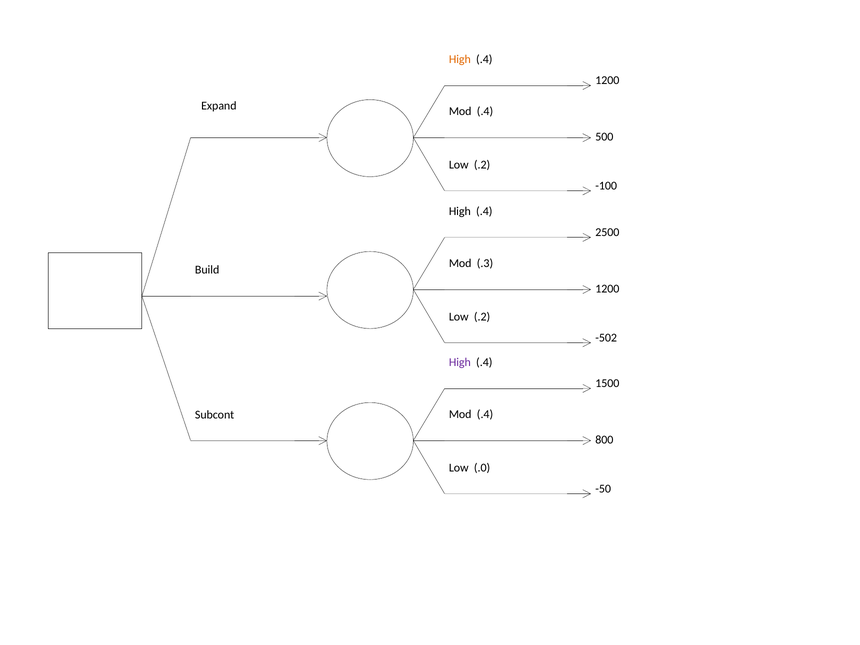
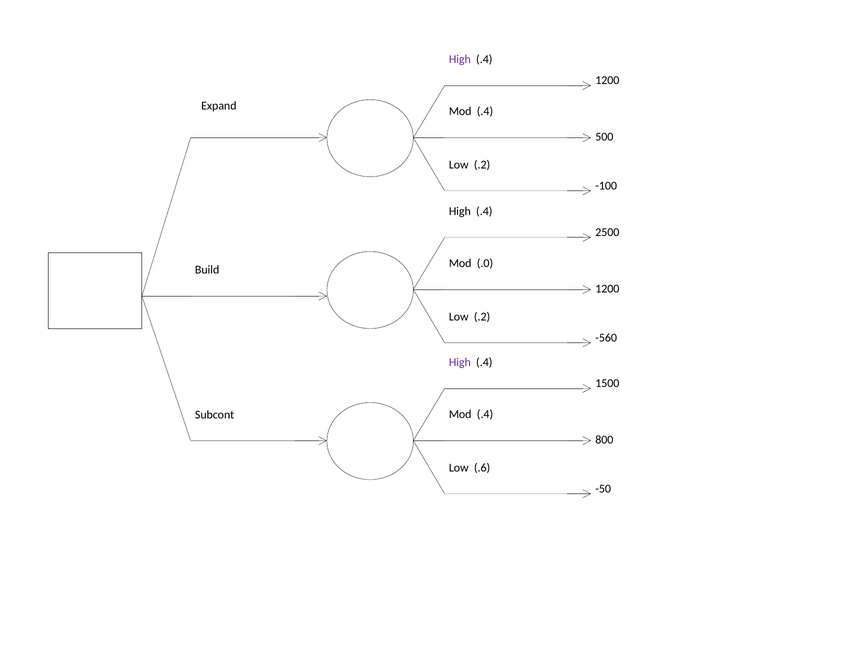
High at (460, 59) colour: orange -> purple
.3: .3 -> .0
-502: -502 -> -560
.0: .0 -> .6
